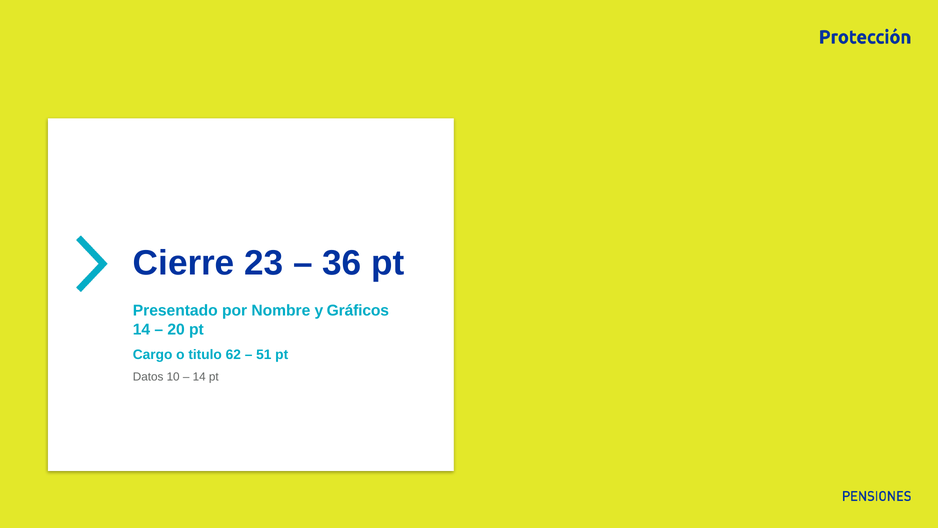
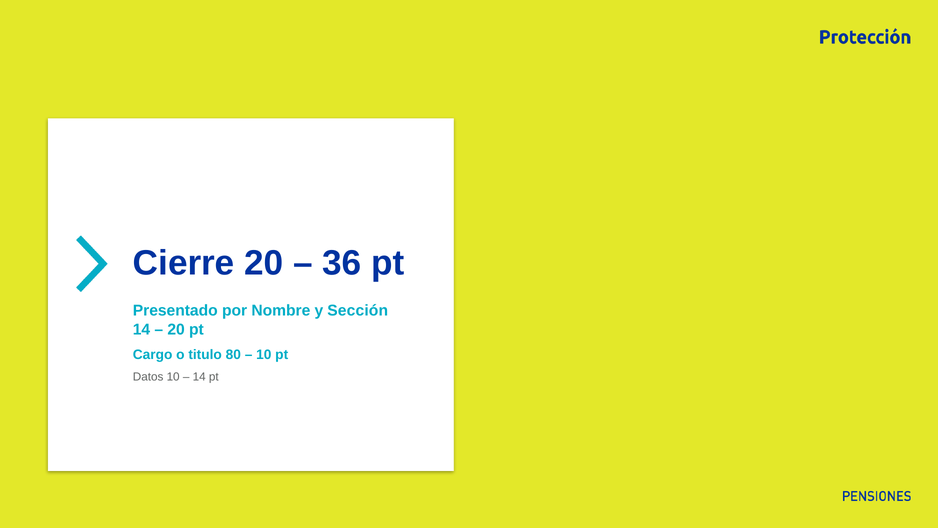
Cierre 23: 23 -> 20
Gráficos: Gráficos -> Sección
62: 62 -> 80
51 at (264, 355): 51 -> 10
